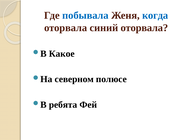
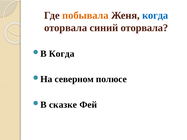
побывала colour: blue -> orange
Какое at (62, 54): Какое -> Когда
ребята: ребята -> сказке
